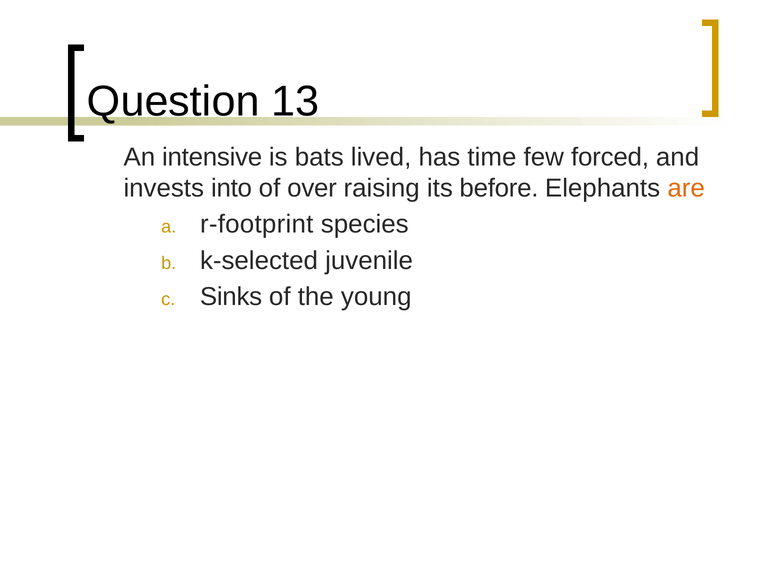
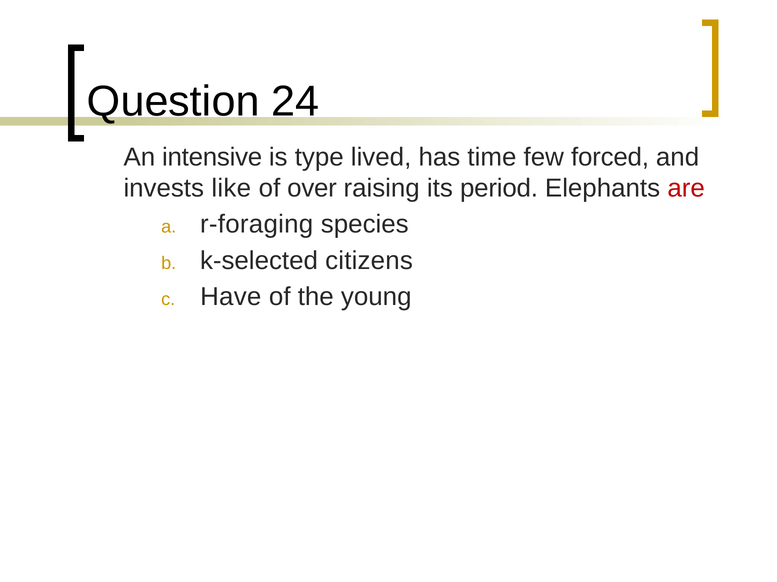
13: 13 -> 24
bats: bats -> type
into: into -> like
before: before -> period
are colour: orange -> red
r-footprint: r-footprint -> r-foraging
juvenile: juvenile -> citizens
Sinks: Sinks -> Have
